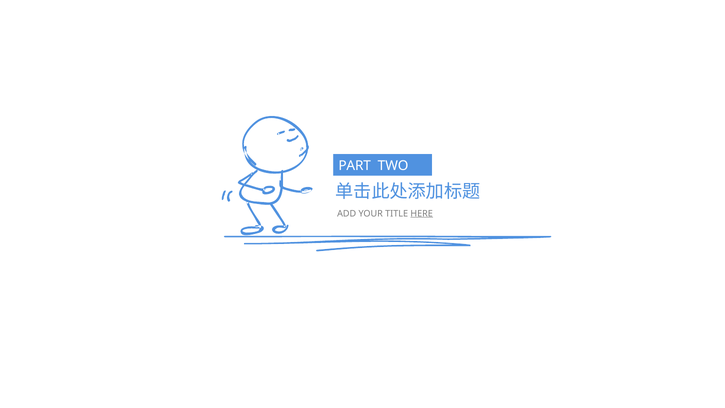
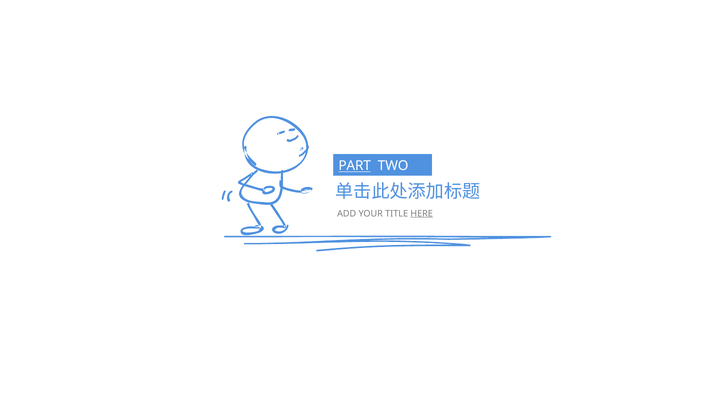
PART underline: none -> present
